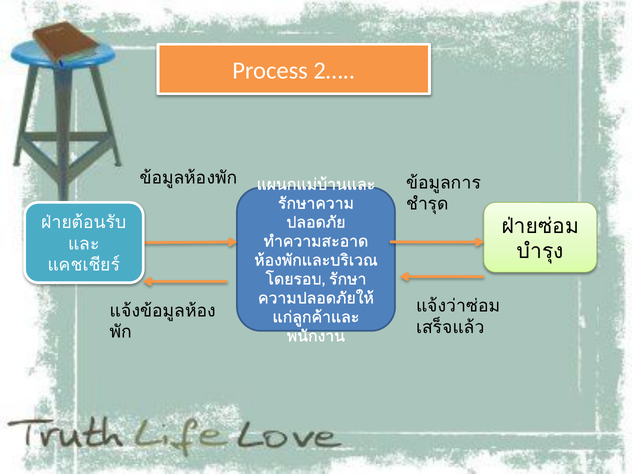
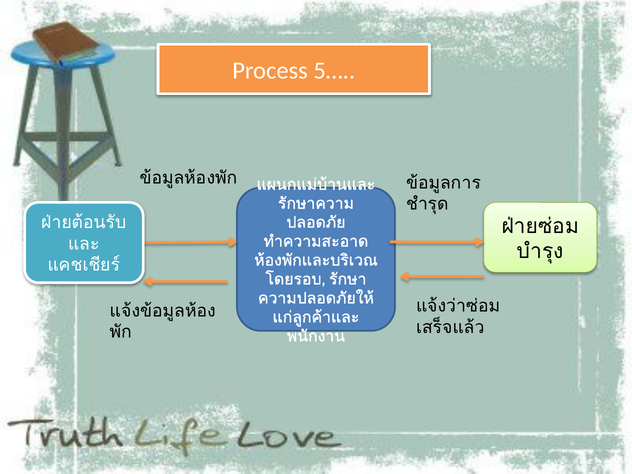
2…: 2… -> 5…
